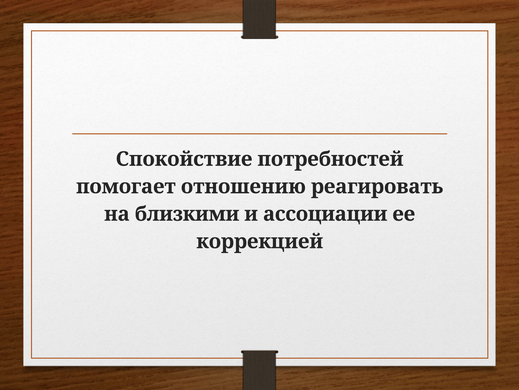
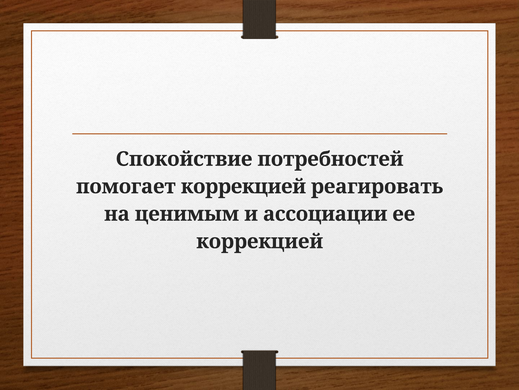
помогает отношению: отношению -> коррекцией
близкими: близкими -> ценимым
